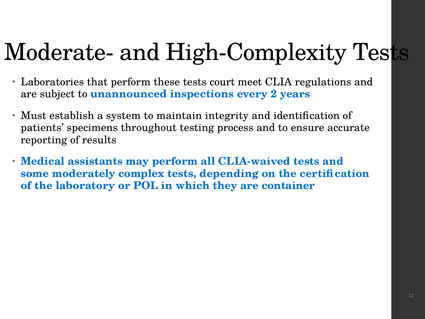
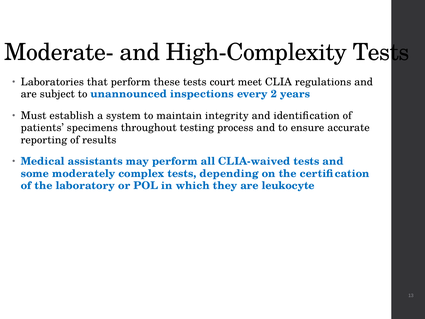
container: container -> leukocyte
